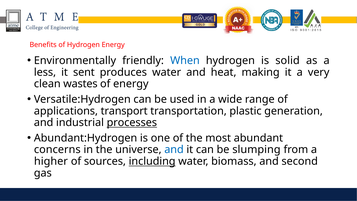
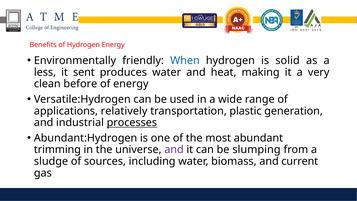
wastes: wastes -> before
transport: transport -> relatively
concerns: concerns -> trimming
and at (174, 150) colour: blue -> purple
higher: higher -> sludge
including underline: present -> none
second: second -> current
